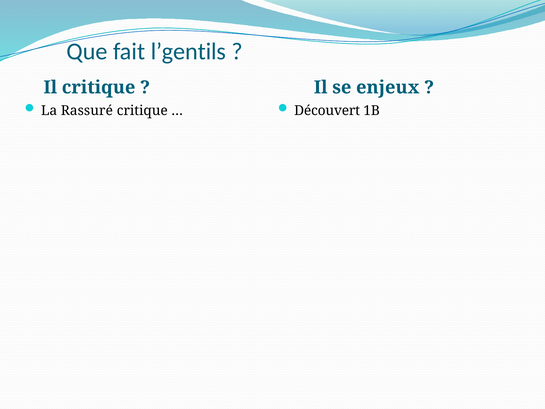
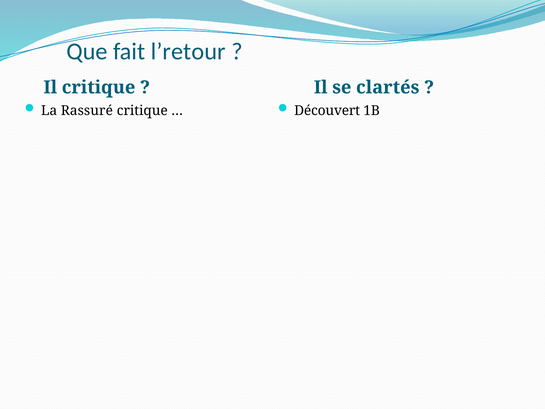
l’gentils: l’gentils -> l’retour
enjeux: enjeux -> clartés
